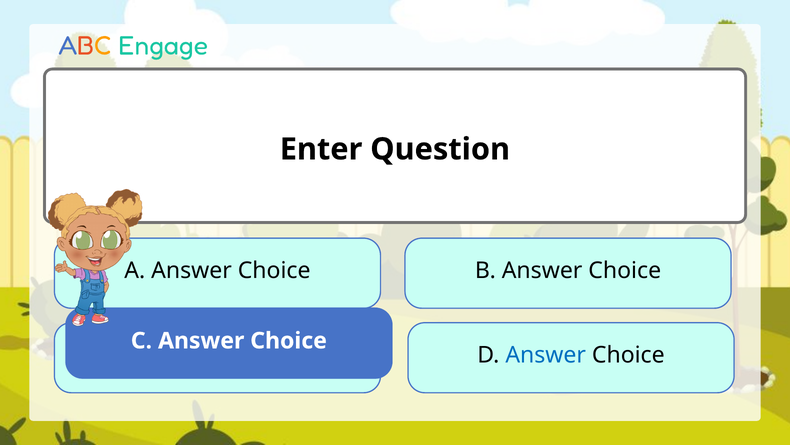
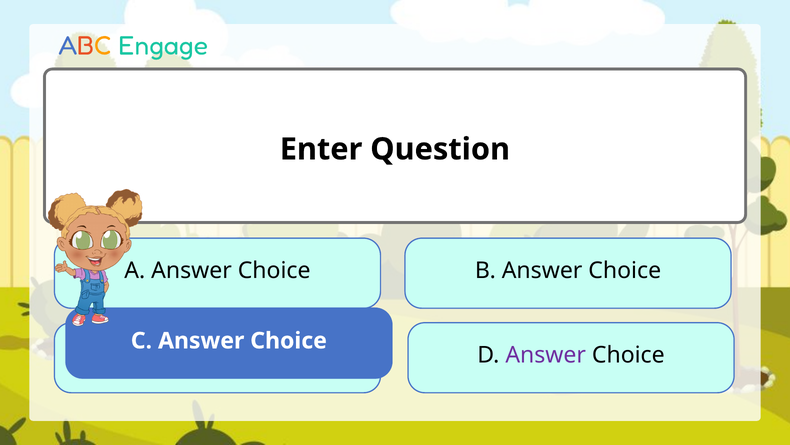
Answer at (546, 355) colour: blue -> purple
